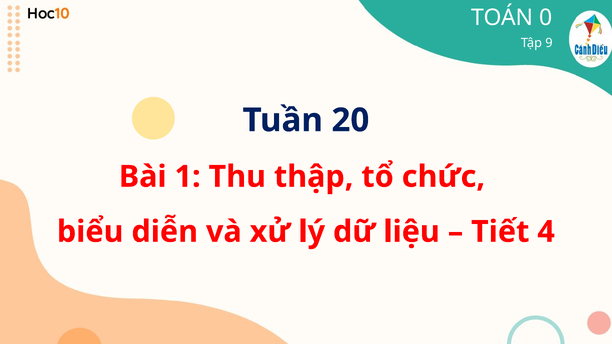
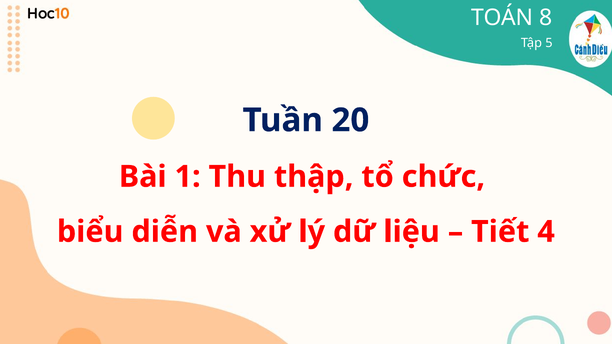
0: 0 -> 8
9: 9 -> 5
